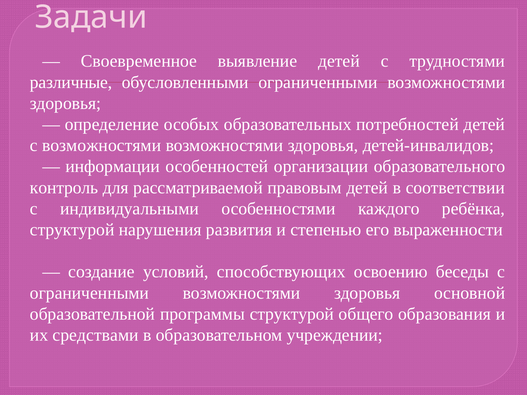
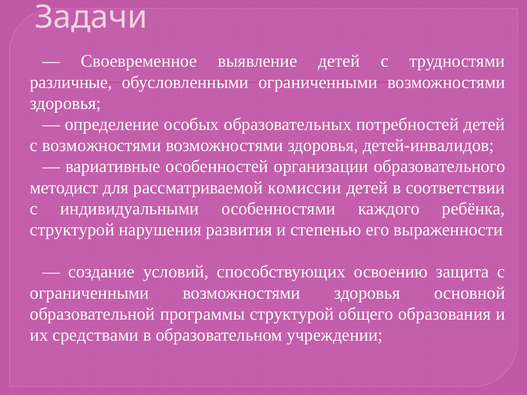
информации: информации -> вариативные
контроль: контроль -> методист
правовым: правовым -> комиссии
беседы: беседы -> защита
